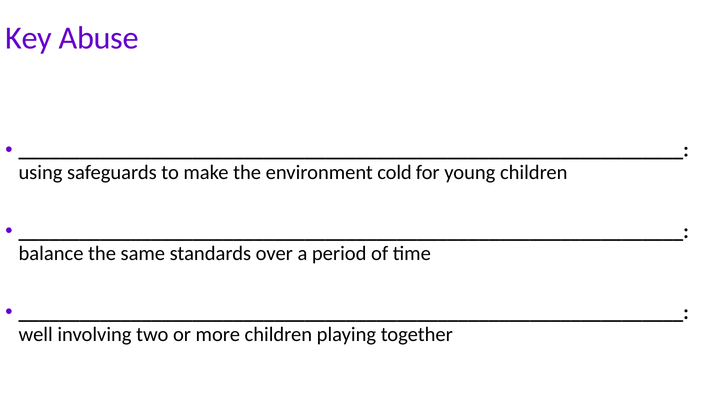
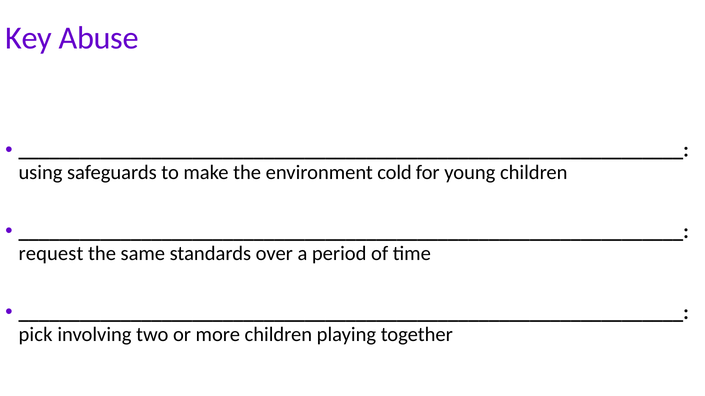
balance: balance -> request
well: well -> pick
